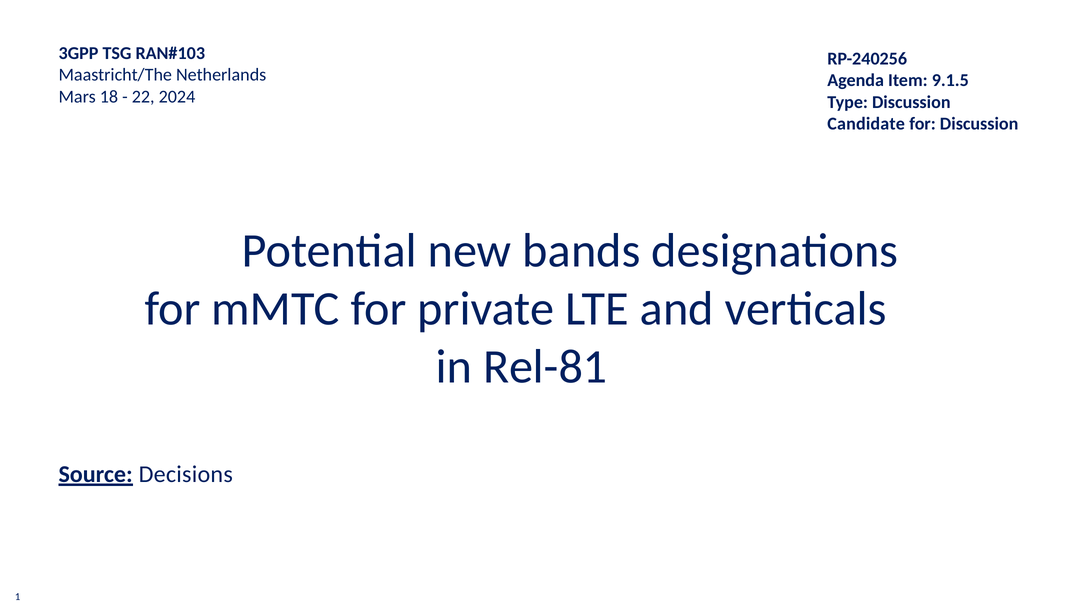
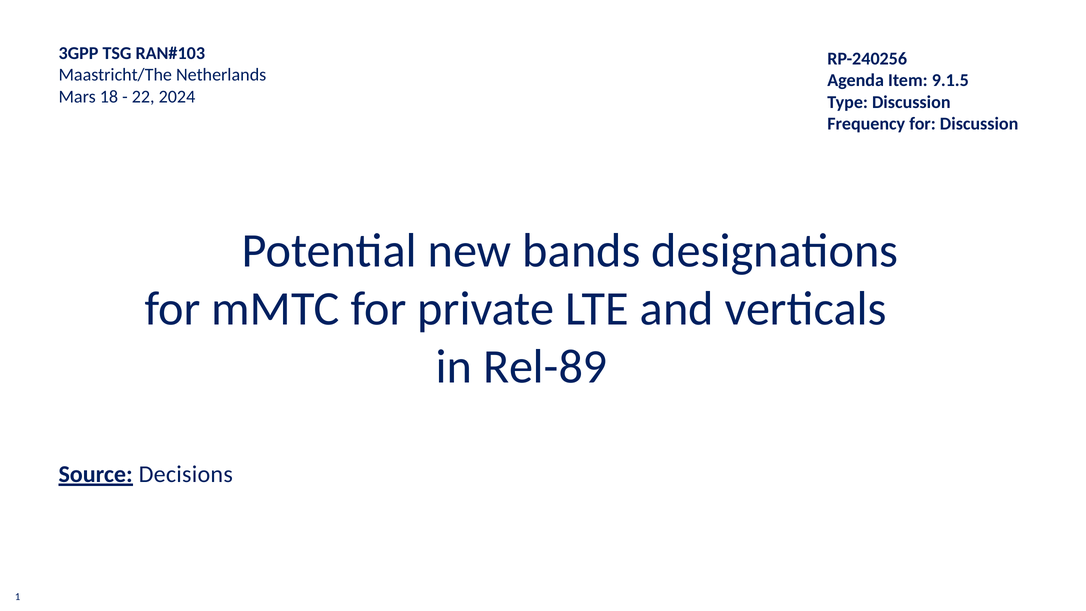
Candidate: Candidate -> Frequency
Rel-81: Rel-81 -> Rel-89
